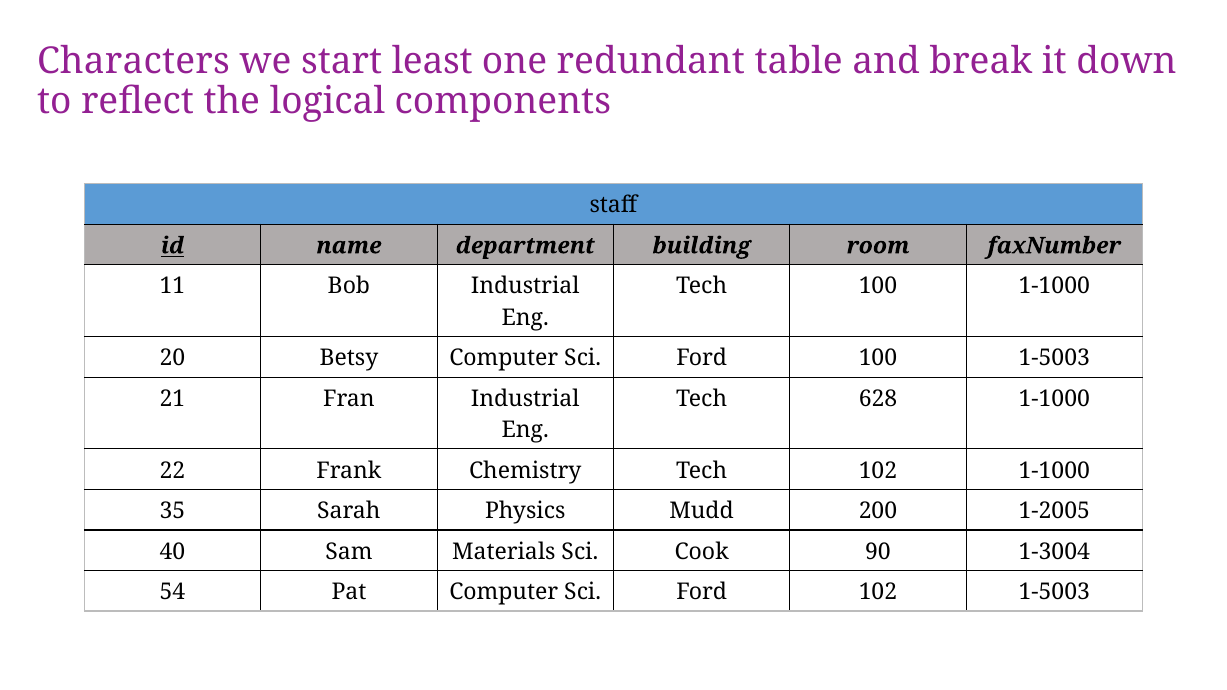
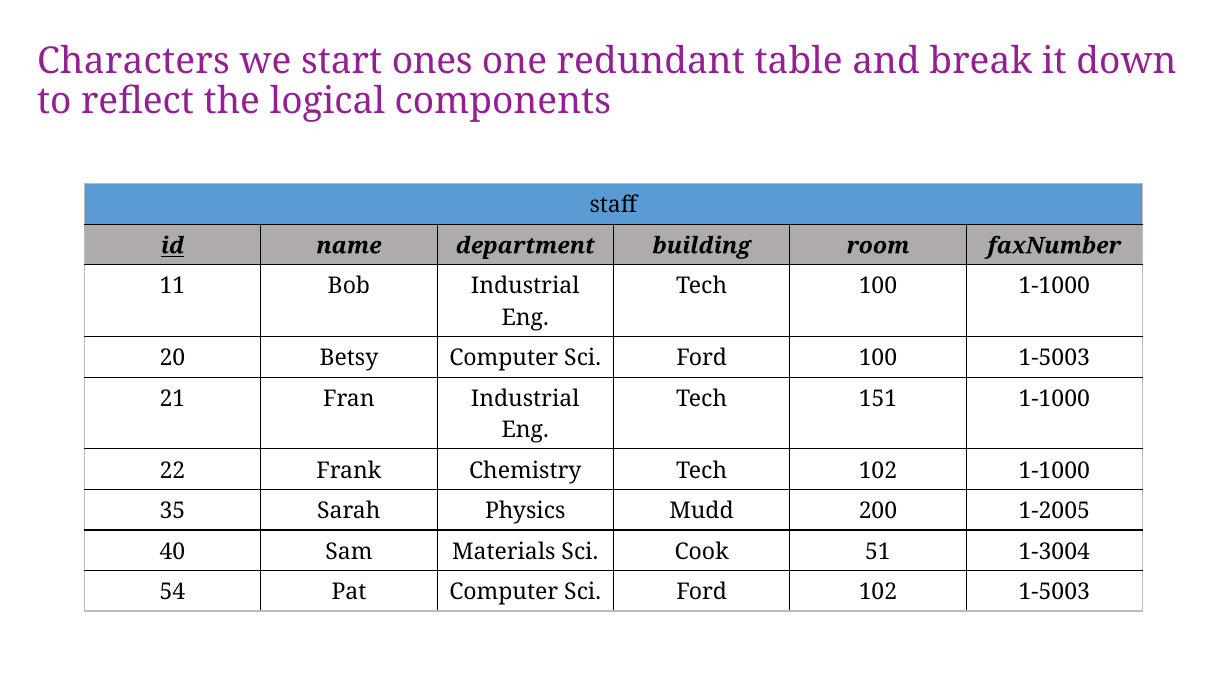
least: least -> ones
628: 628 -> 151
90: 90 -> 51
